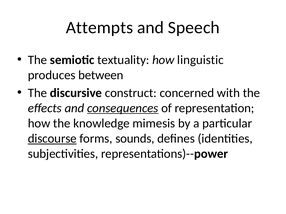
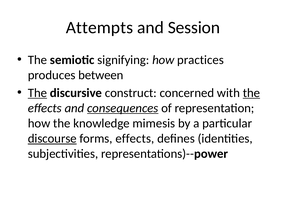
Speech: Speech -> Session
textuality: textuality -> signifying
linguistic: linguistic -> practices
The at (37, 93) underline: none -> present
the at (251, 93) underline: none -> present
forms sounds: sounds -> effects
